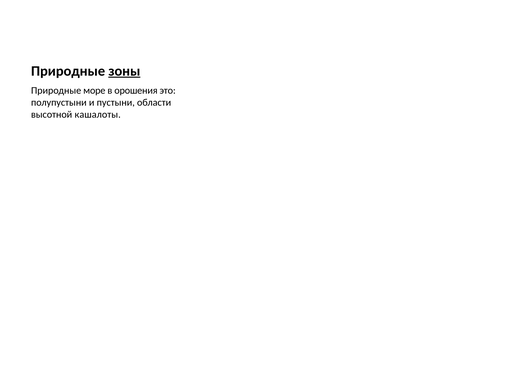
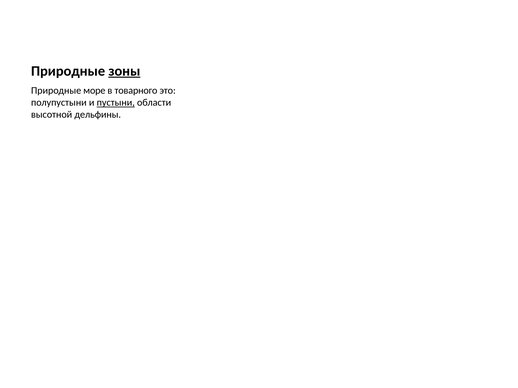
орошения: орошения -> товарного
пустыни underline: none -> present
кашалоты: кашалоты -> дельфины
